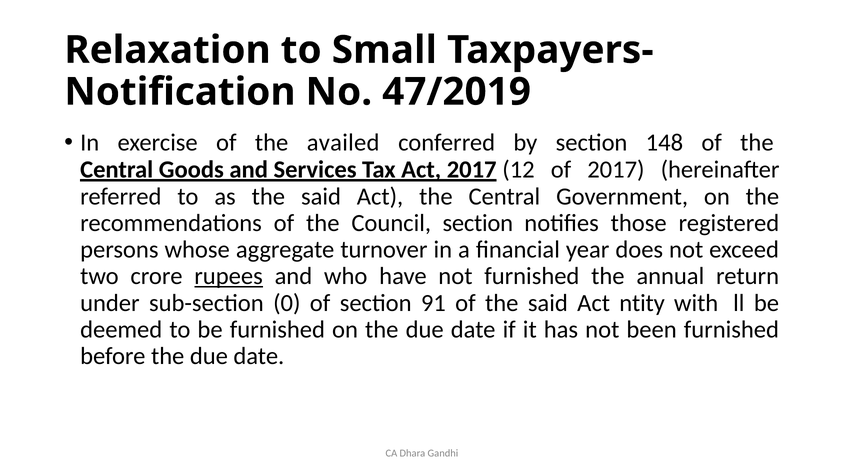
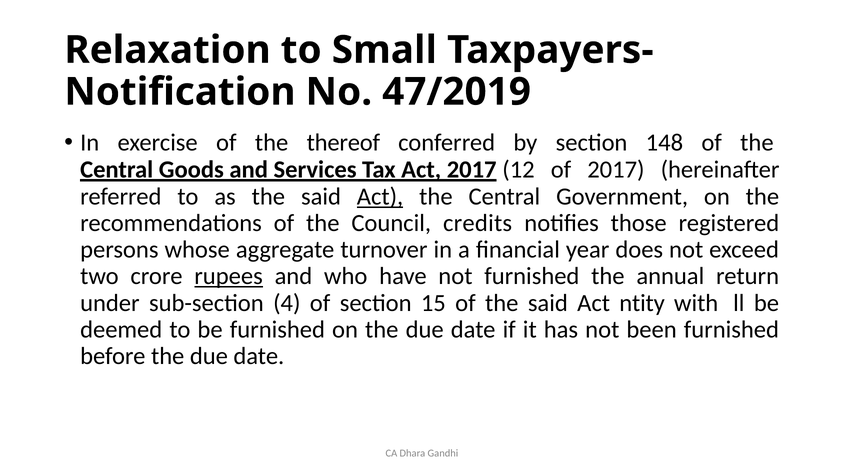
availed: availed -> thereof
Act at (380, 196) underline: none -> present
Council section: section -> credits
0: 0 -> 4
91: 91 -> 15
